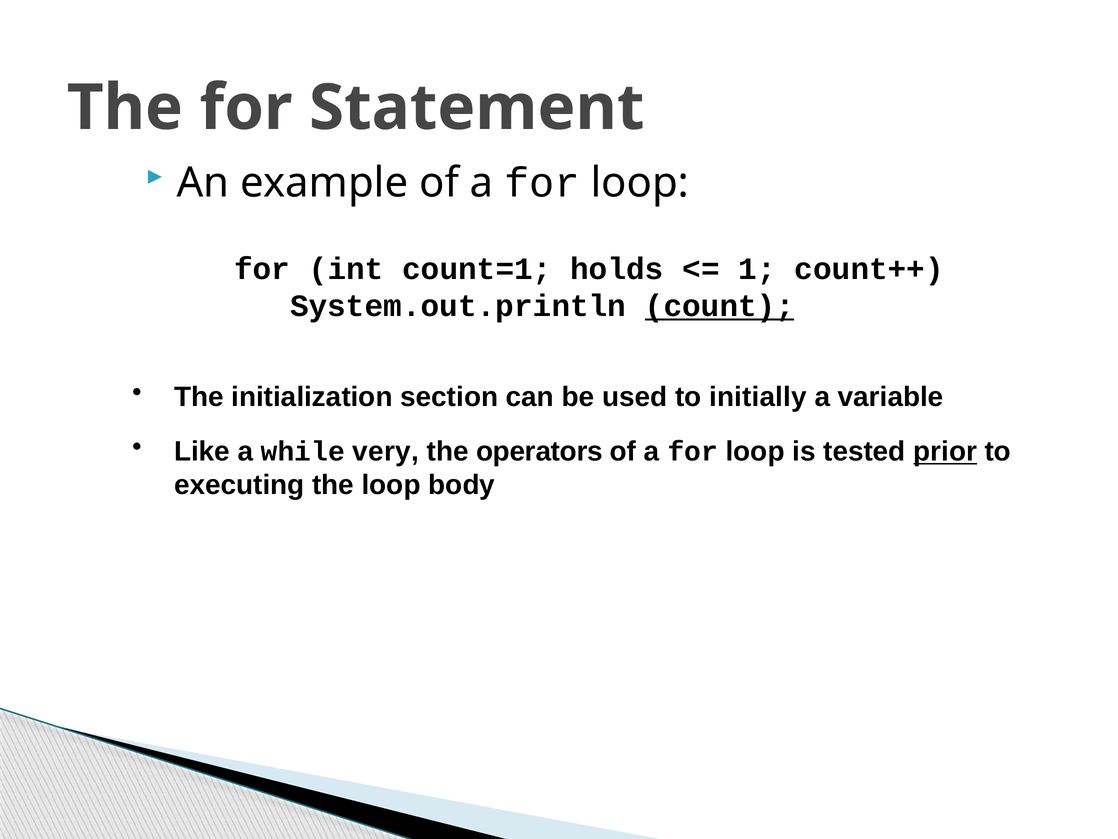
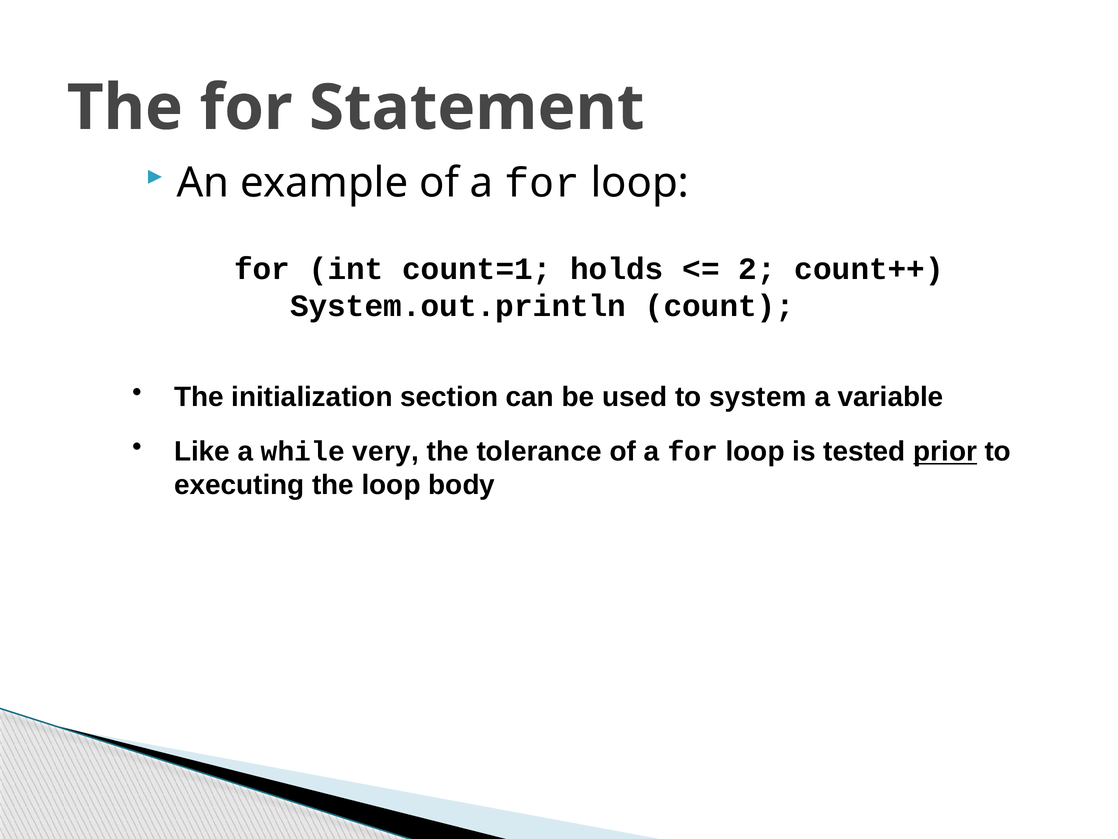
1: 1 -> 2
count underline: present -> none
initially: initially -> system
operators: operators -> tolerance
